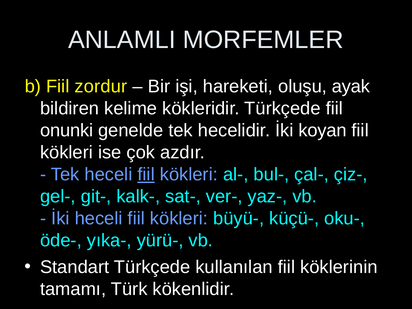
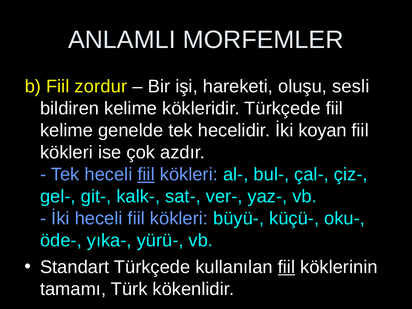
ayak: ayak -> sesli
onunki at (67, 130): onunki -> kelime
fiil at (286, 267) underline: none -> present
